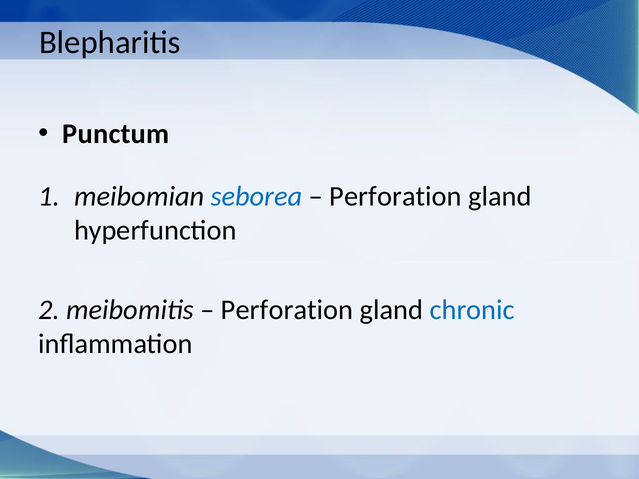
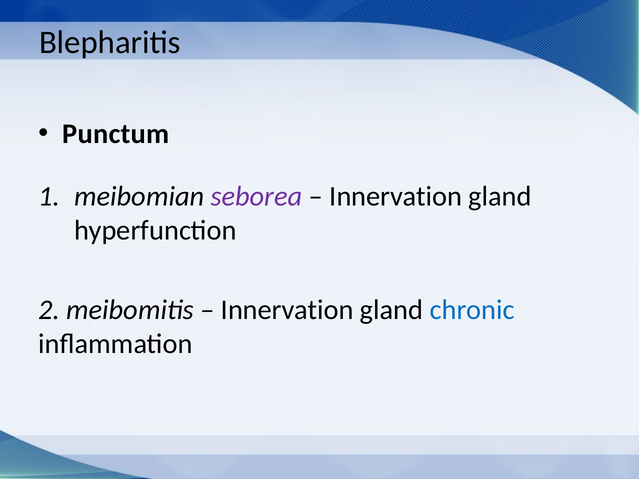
seborea colour: blue -> purple
Perforation at (396, 196): Perforation -> Innervation
Perforation at (287, 310): Perforation -> Innervation
